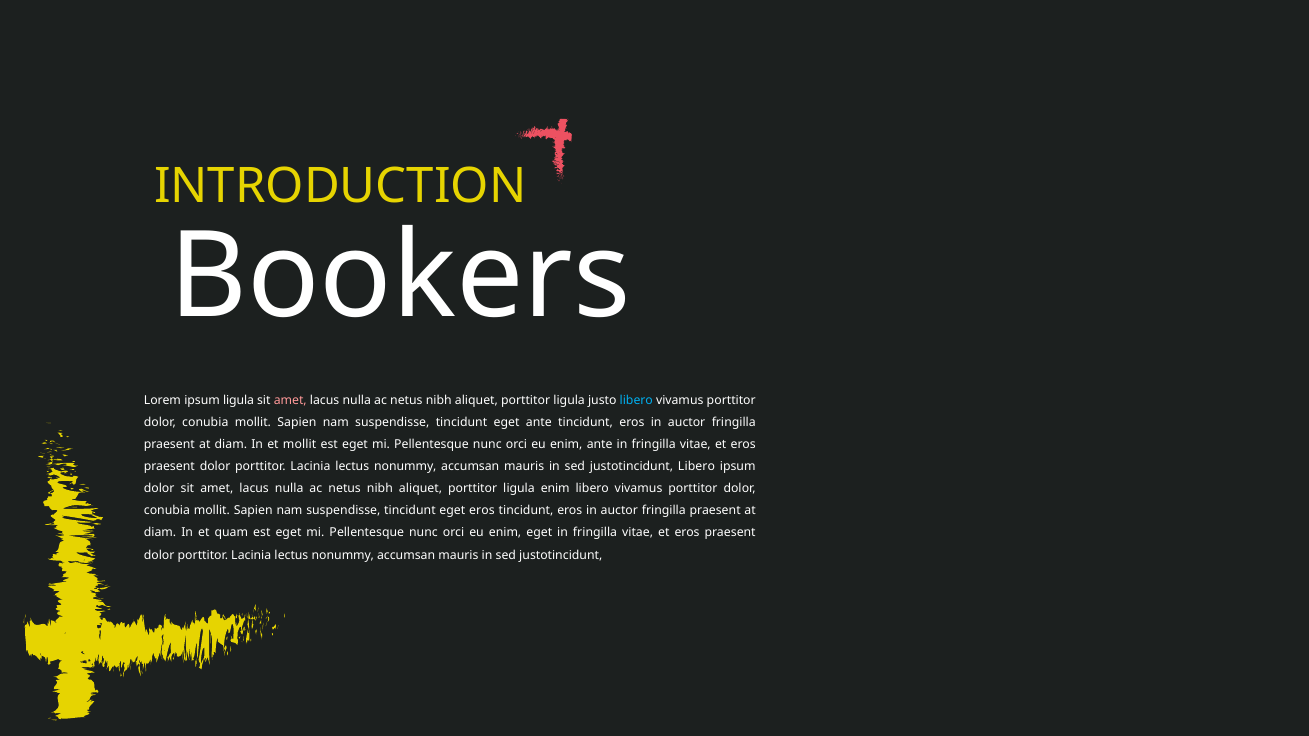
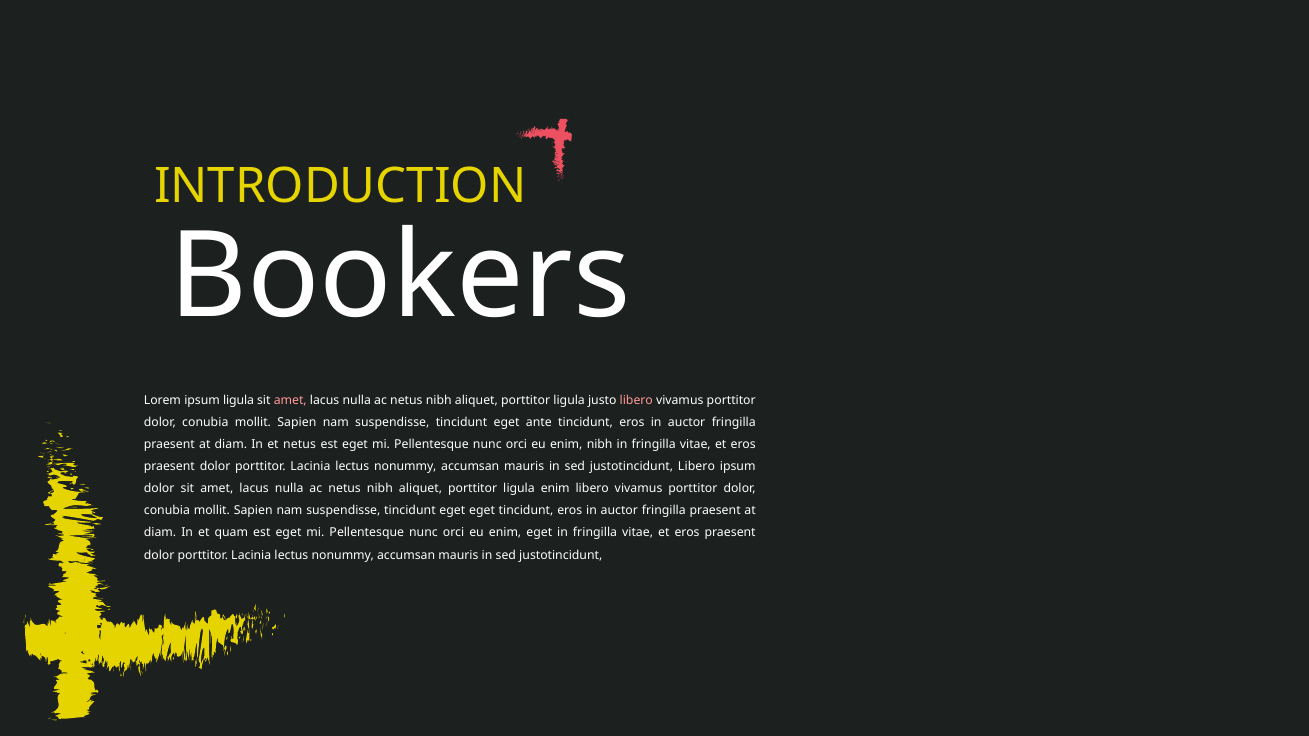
libero at (636, 400) colour: light blue -> pink
et mollit: mollit -> netus
enim ante: ante -> nibh
eget eros: eros -> eget
